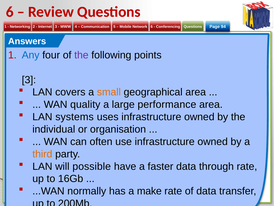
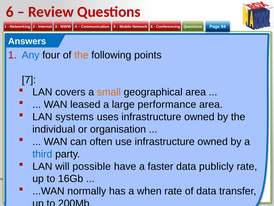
the at (81, 55) colour: purple -> orange
3 at (29, 80): 3 -> 7
quality: quality -> leased
third colour: orange -> blue
through: through -> publicly
make: make -> when
